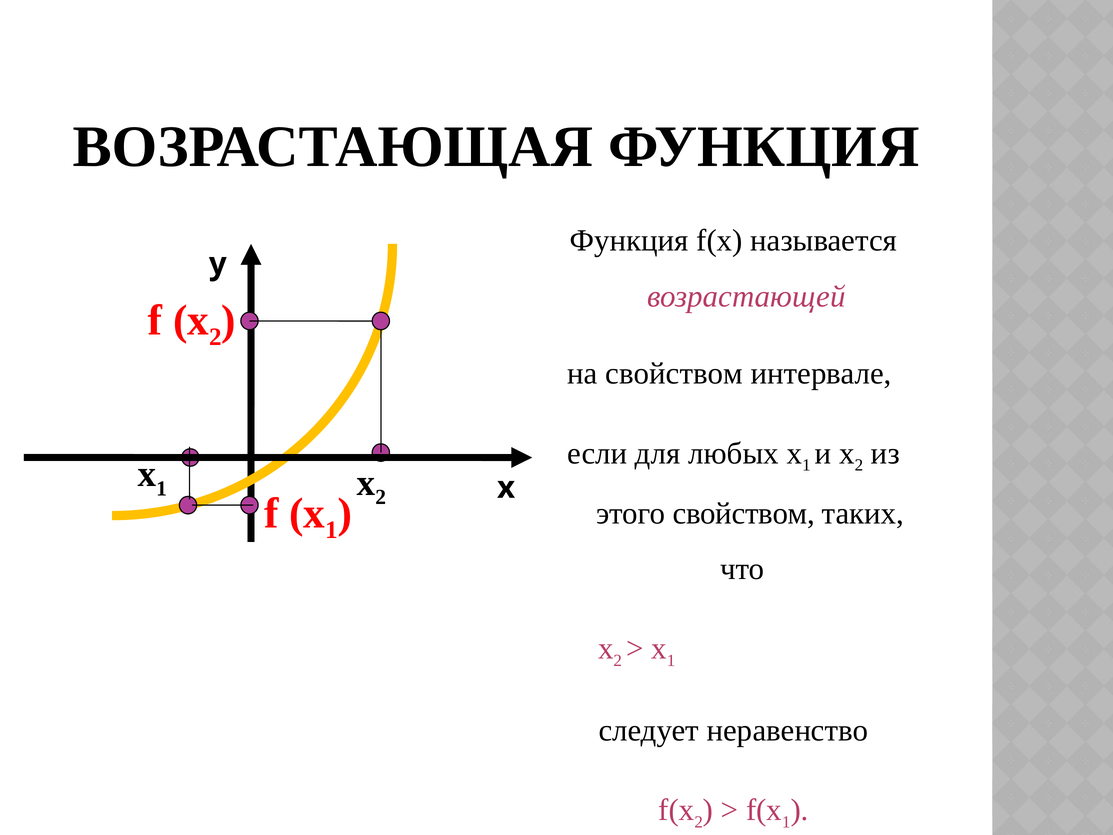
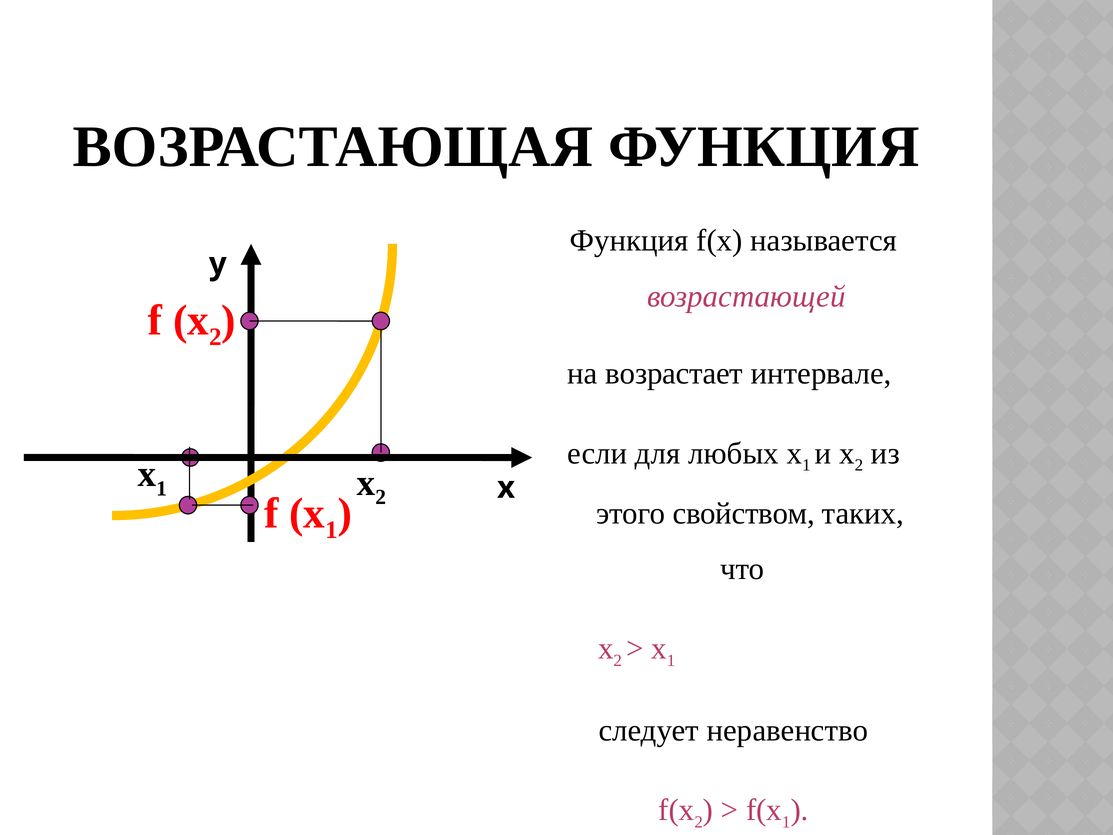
на свойством: свойством -> возрастает
